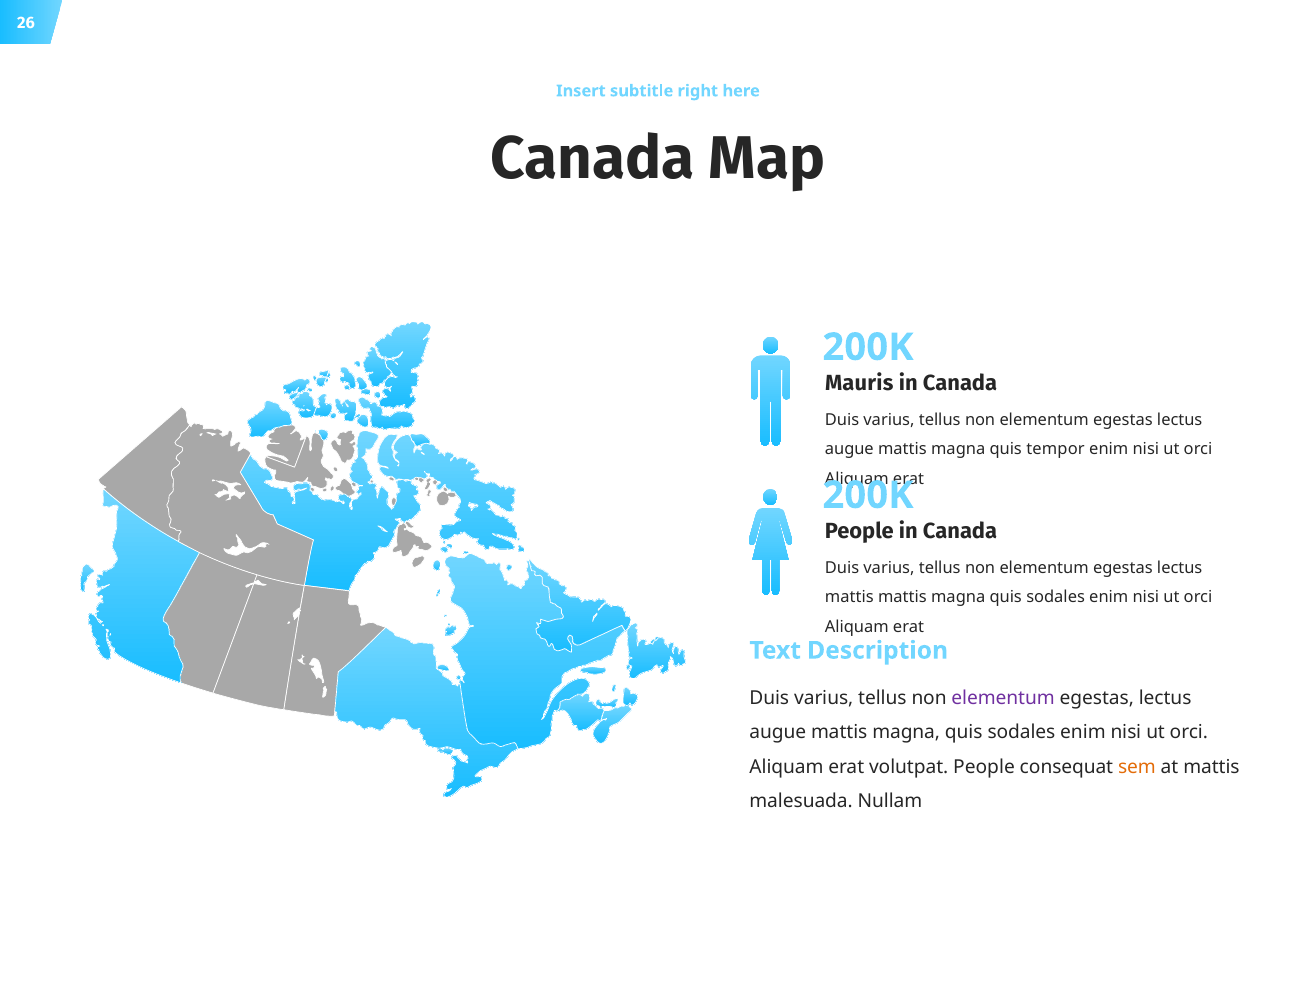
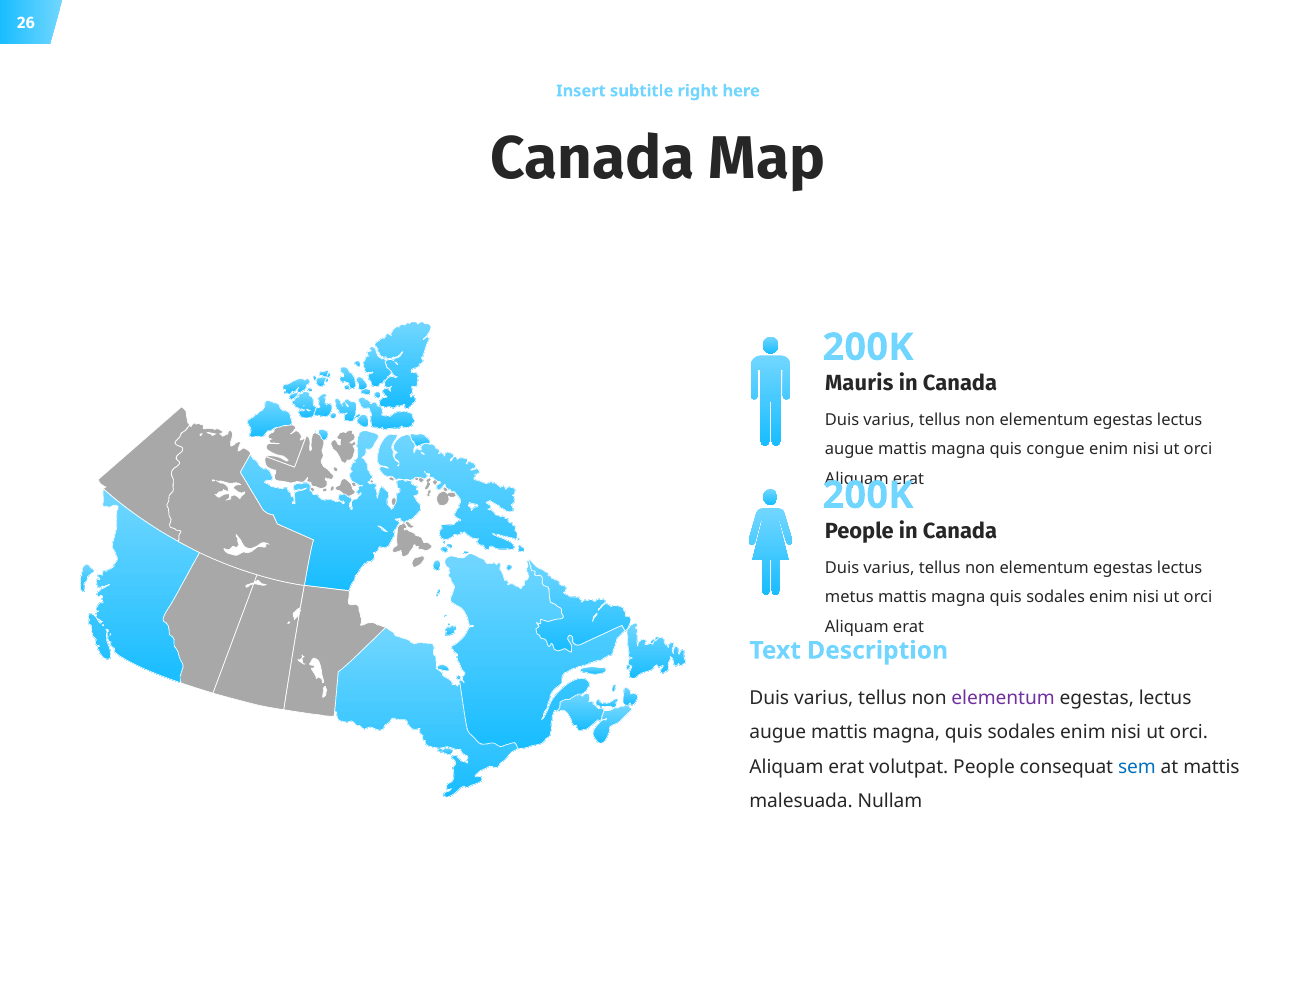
tempor: tempor -> congue
mattis at (849, 597): mattis -> metus
sem colour: orange -> blue
